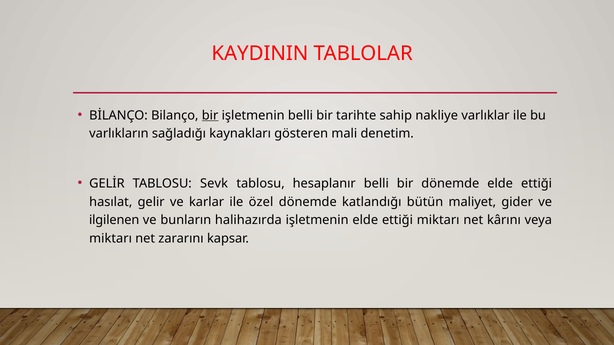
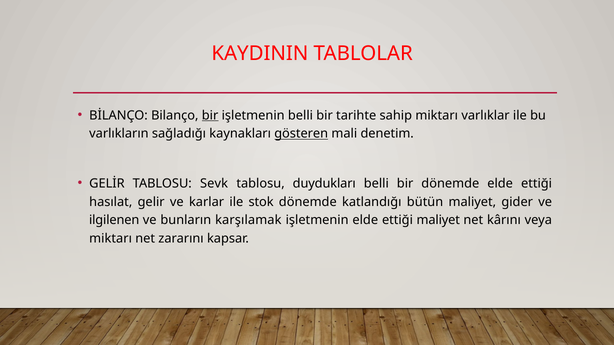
sahip nakliye: nakliye -> miktarı
gösteren underline: none -> present
hesaplanır: hesaplanır -> duydukları
özel: özel -> stok
halihazırda: halihazırda -> karşılamak
ettiği miktarı: miktarı -> maliyet
